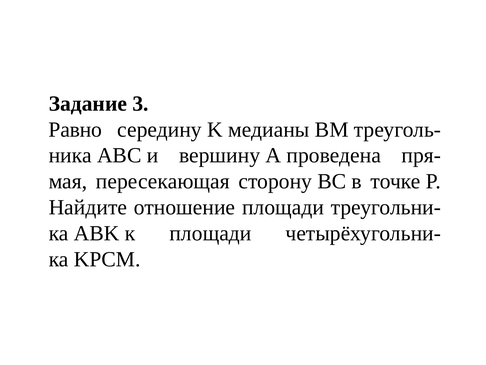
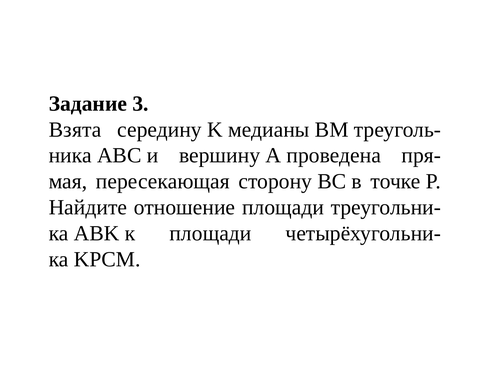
Равно: Равно -> Взята
